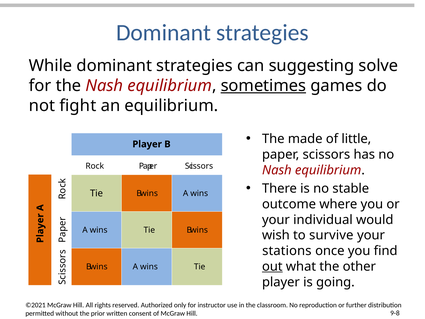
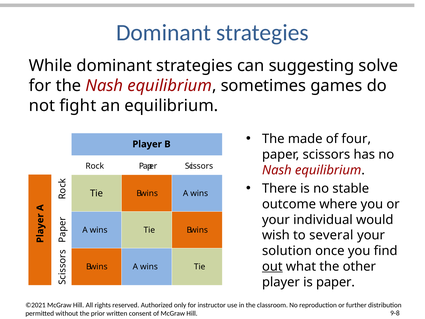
sometimes underline: present -> none
little: little -> four
survive: survive -> several
stations: stations -> solution
is going: going -> paper
